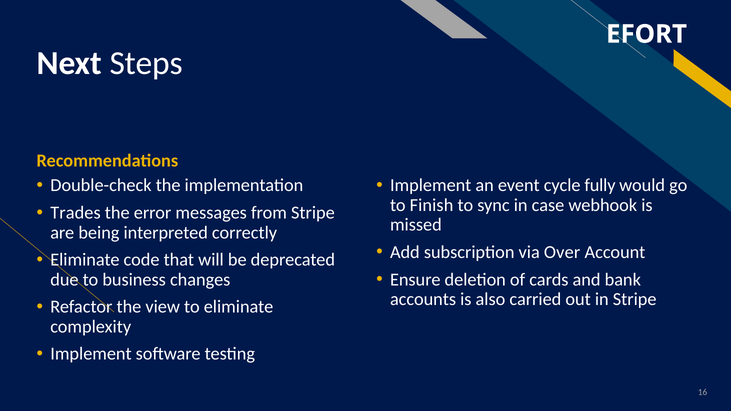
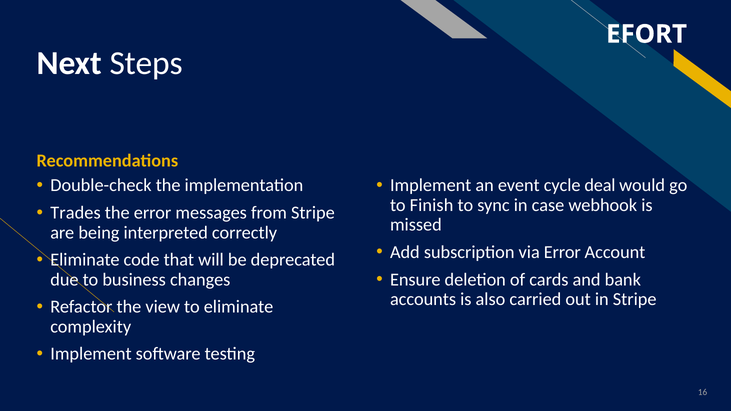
fully: fully -> deal
via Over: Over -> Error
